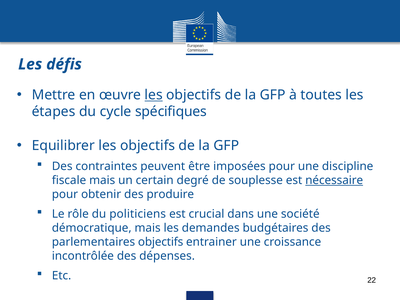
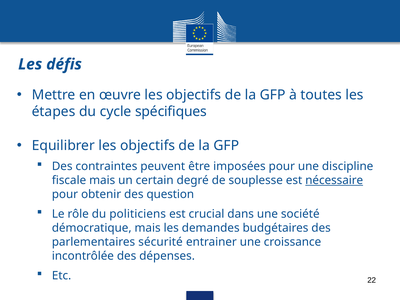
les at (154, 95) underline: present -> none
produire: produire -> question
parlementaires objectifs: objectifs -> sécurité
